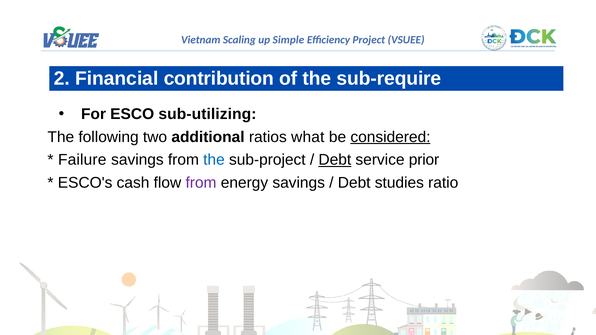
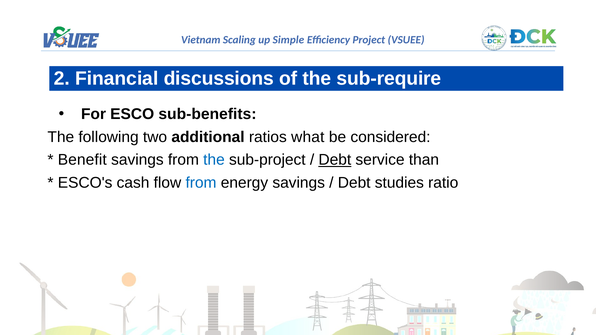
contribution: contribution -> discussions
sub-utilizing: sub-utilizing -> sub-benefits
considered underline: present -> none
Failure: Failure -> Benefit
prior: prior -> than
from at (201, 183) colour: purple -> blue
